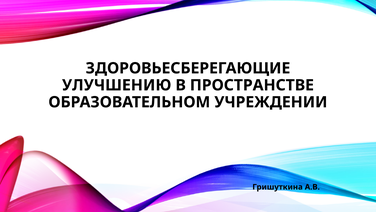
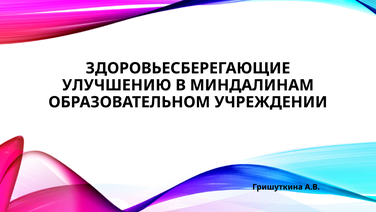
ПРОСТРАНСТВЕ: ПРОСТРАНСТВЕ -> МИНДАЛИНАМ
